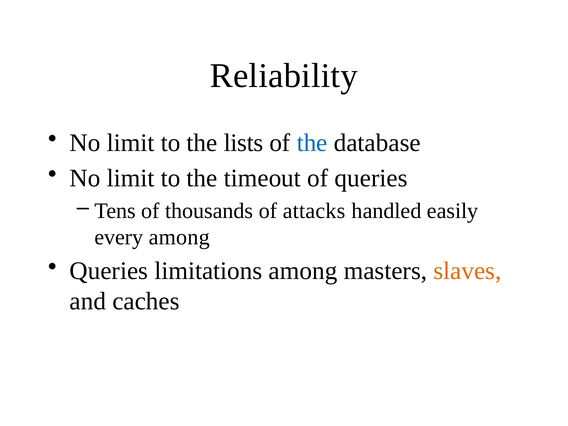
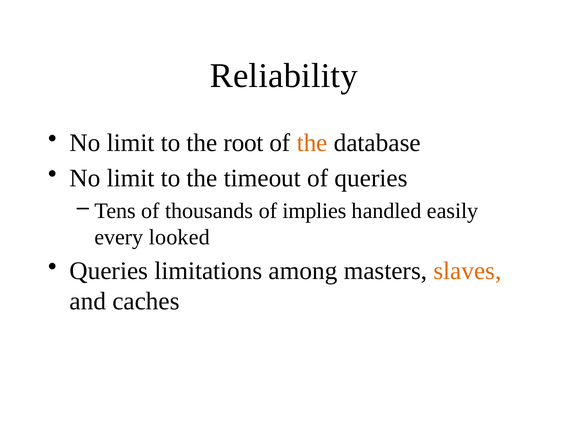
lists: lists -> root
the at (312, 143) colour: blue -> orange
attacks: attacks -> implies
every among: among -> looked
